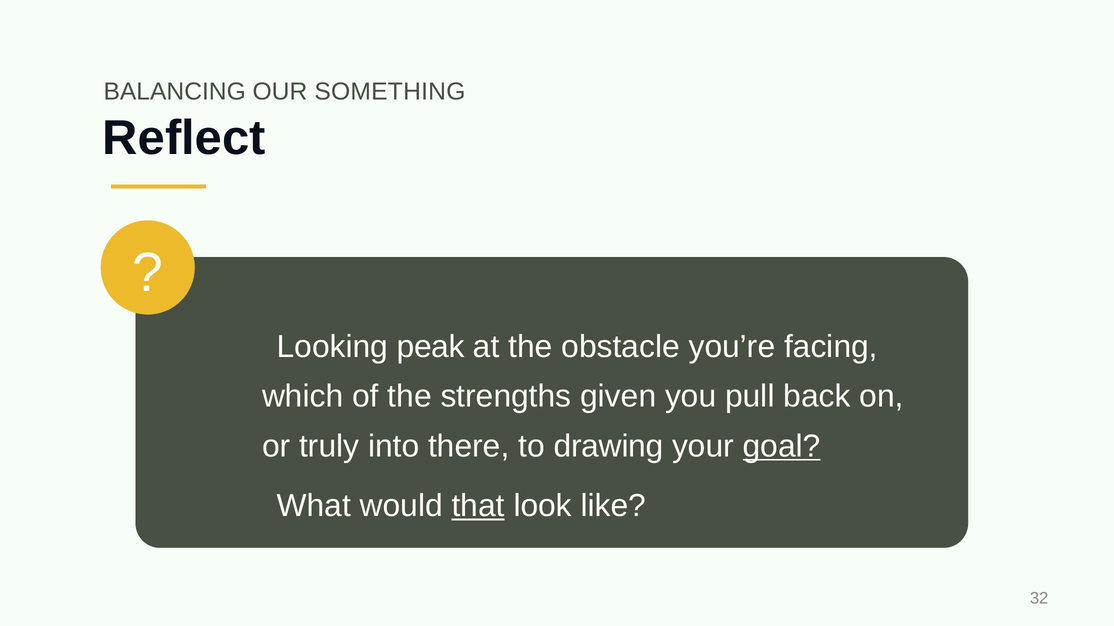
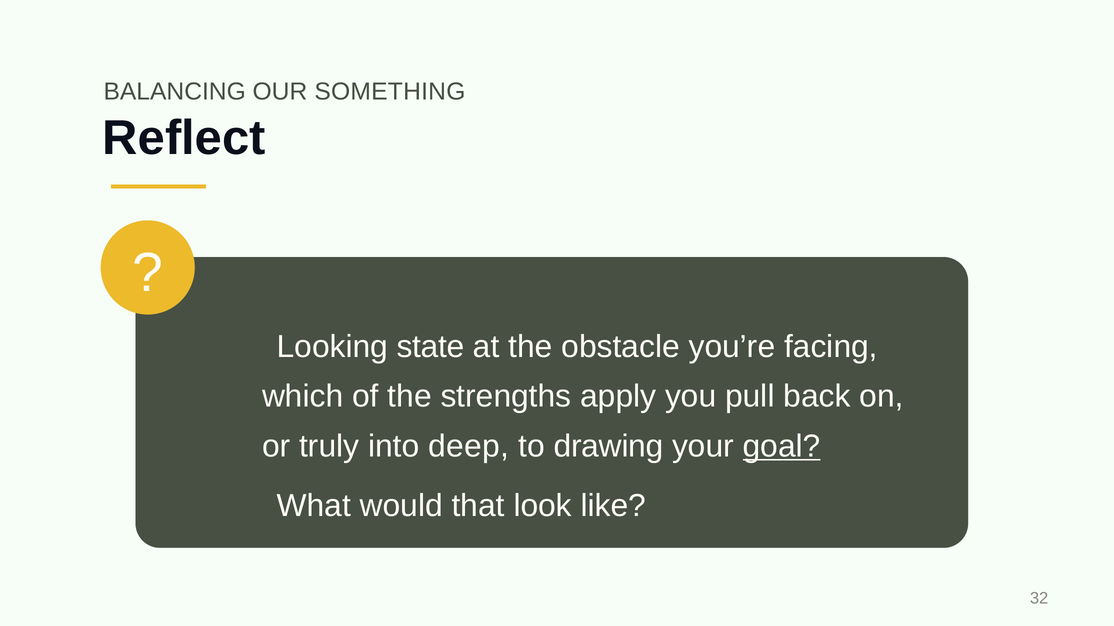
peak: peak -> state
given: given -> apply
there: there -> deep
that underline: present -> none
